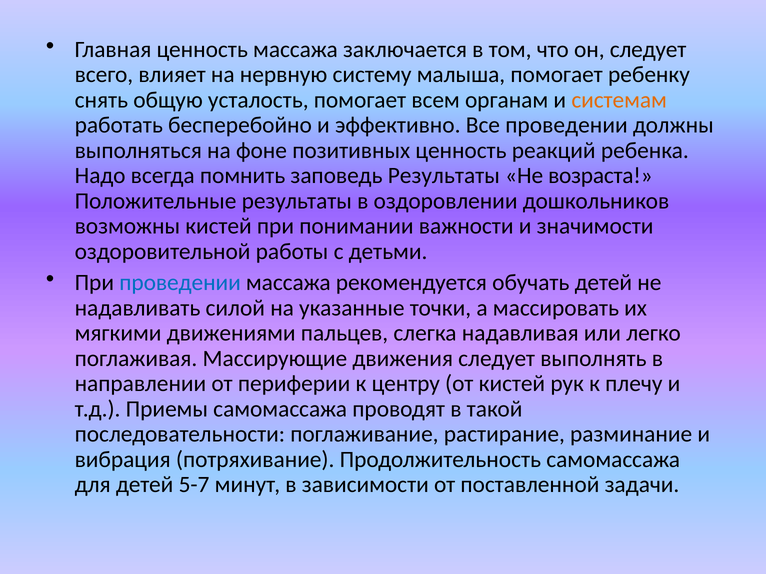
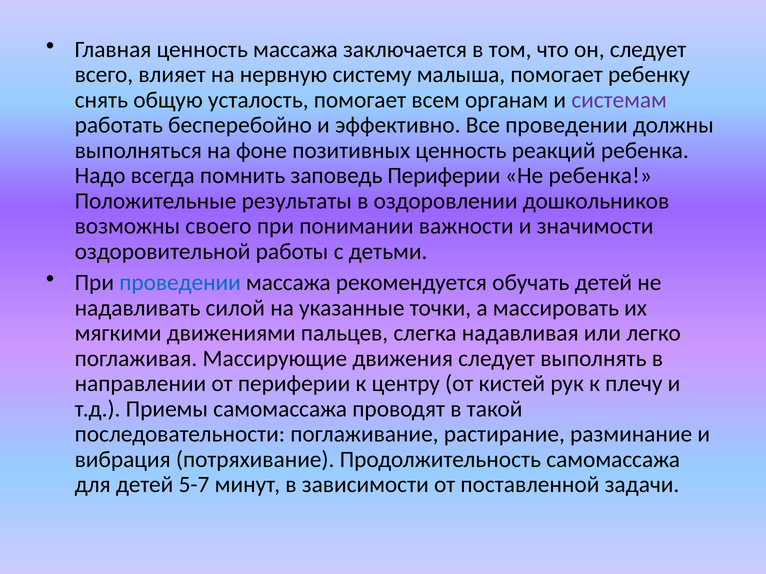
системам colour: orange -> purple
заповедь Результаты: Результаты -> Периферии
Не возраста: возраста -> ребенка
возможны кистей: кистей -> своего
